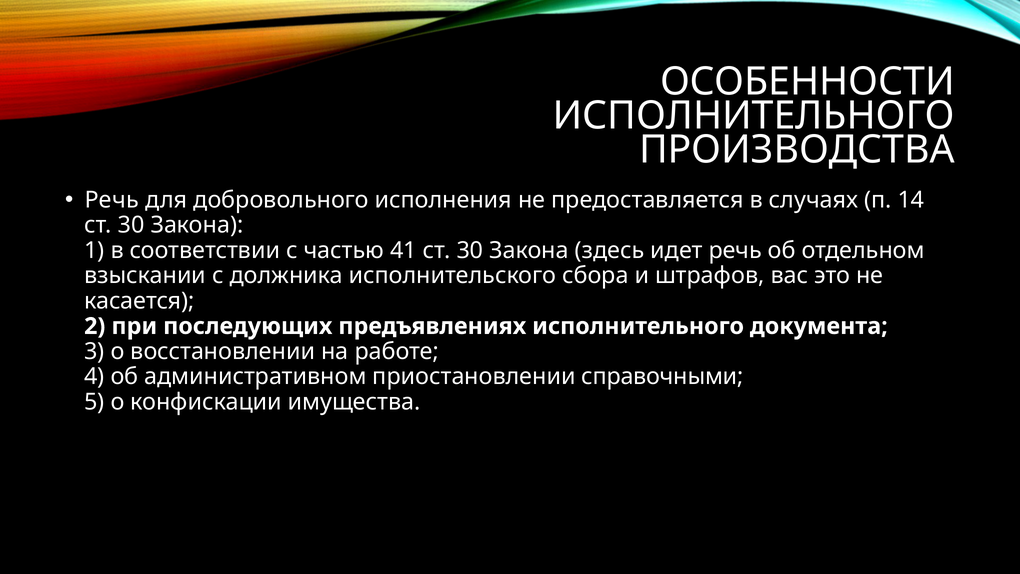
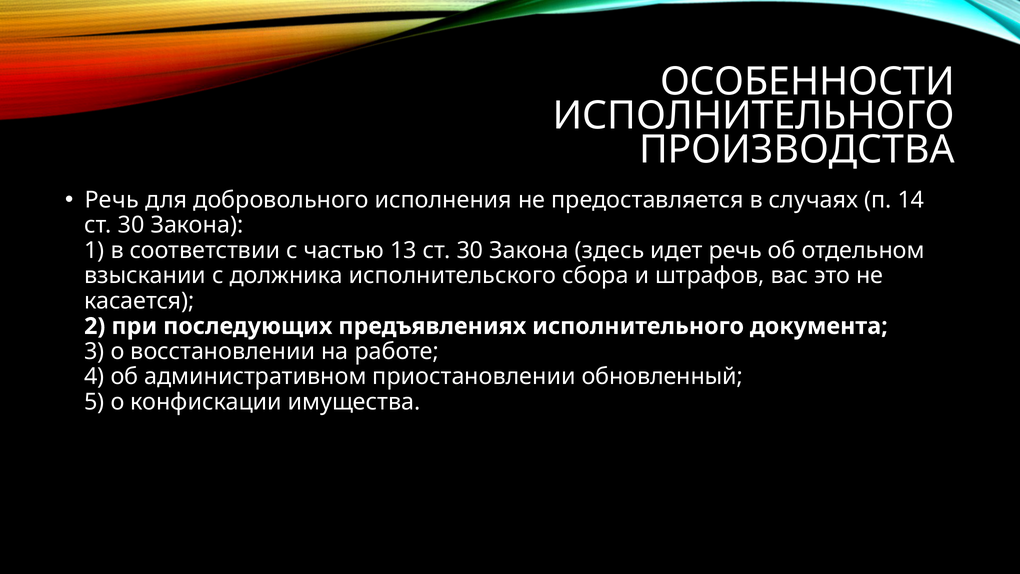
41: 41 -> 13
справочными: справочными -> обновленный
